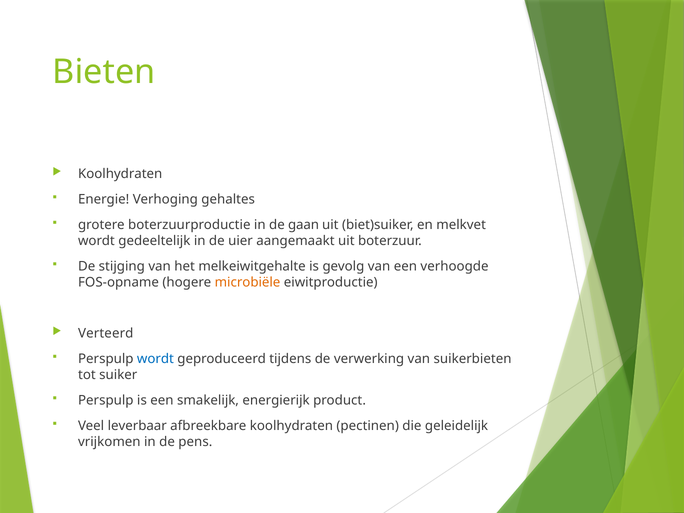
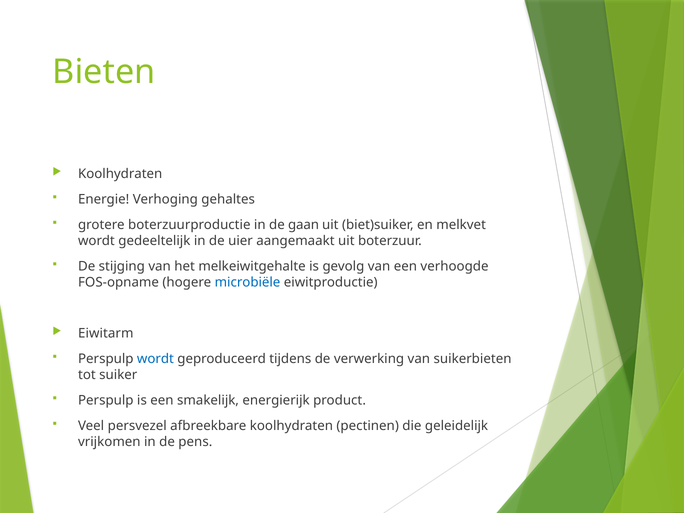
microbiële colour: orange -> blue
Verteerd: Verteerd -> Eiwitarm
leverbaar: leverbaar -> persvezel
